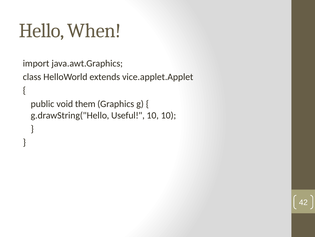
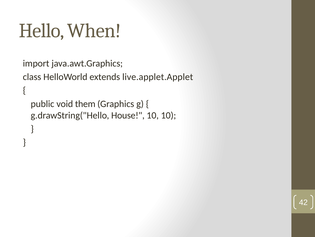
vice.applet.Applet: vice.applet.Applet -> live.applet.Applet
Useful: Useful -> House
